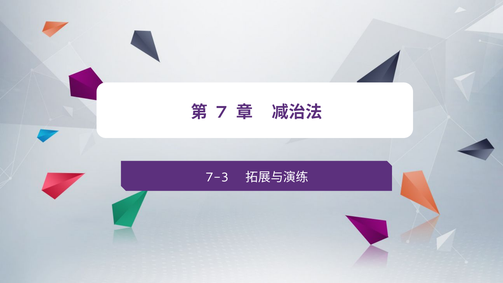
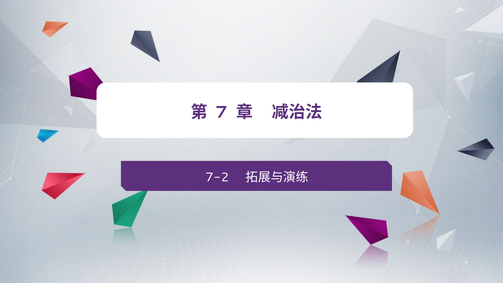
7-3: 7-3 -> 7-2
